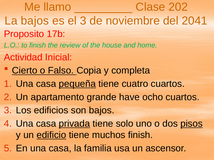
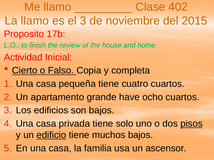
202: 202 -> 402
La bajos: bajos -> llamo
2041: 2041 -> 2015
pequeña underline: present -> none
privada underline: present -> none
muchos finish: finish -> bajos
